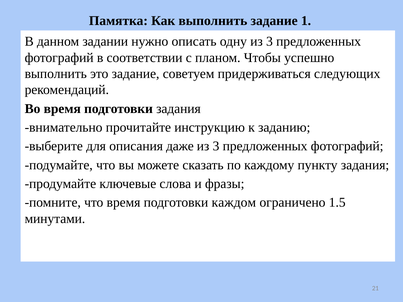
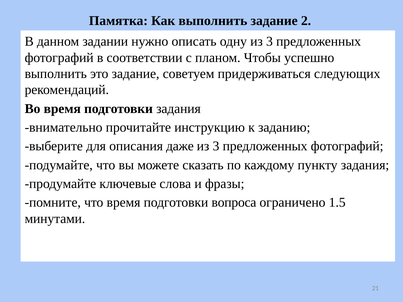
1: 1 -> 2
каждом: каждом -> вопроса
